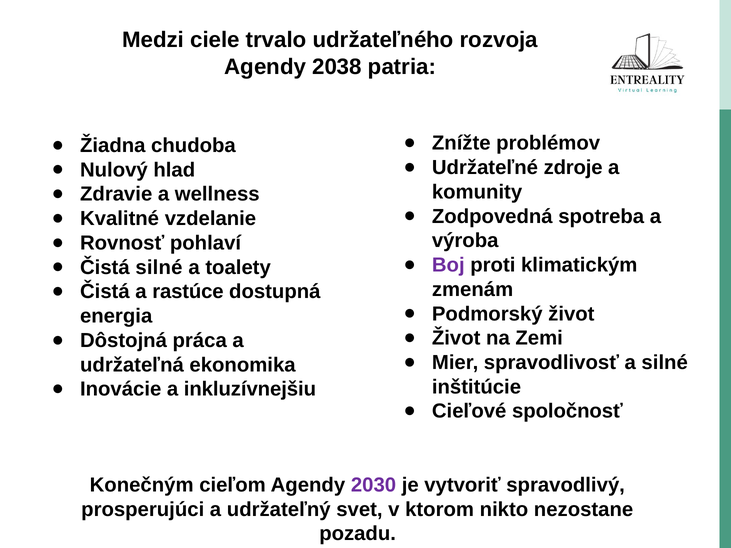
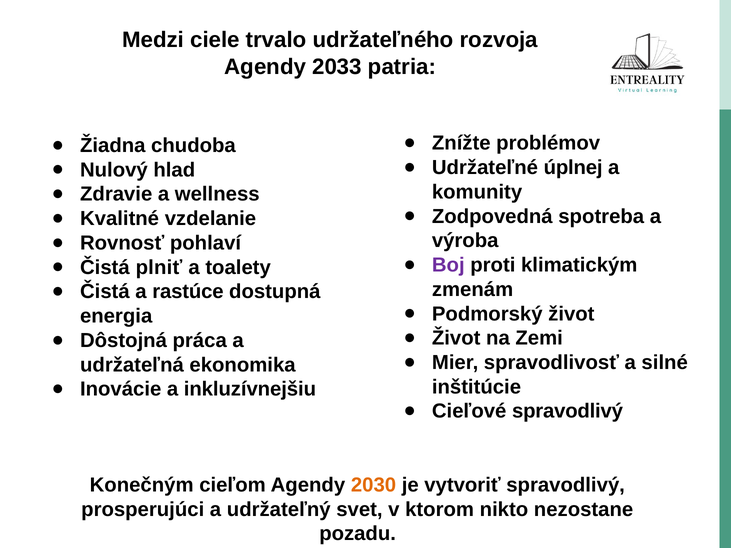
2038: 2038 -> 2033
zdroje: zdroje -> úplnej
Čistá silné: silné -> plniť
Cieľové spoločnosť: spoločnosť -> spravodlivý
2030 colour: purple -> orange
